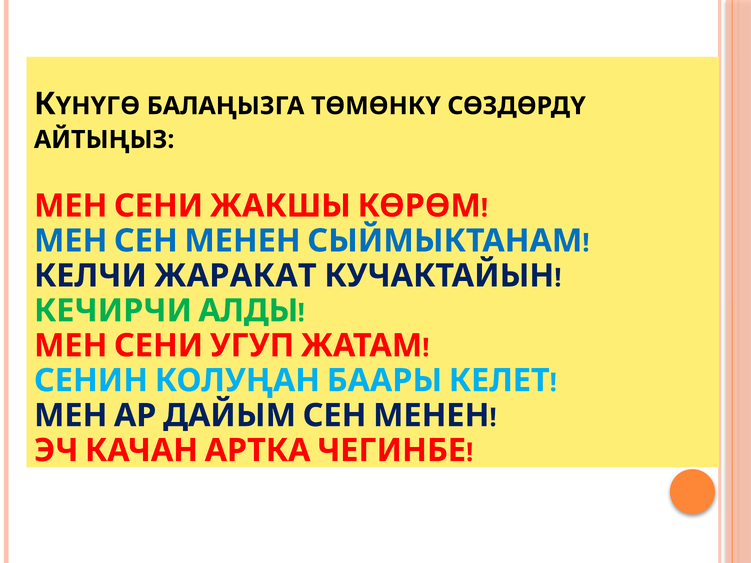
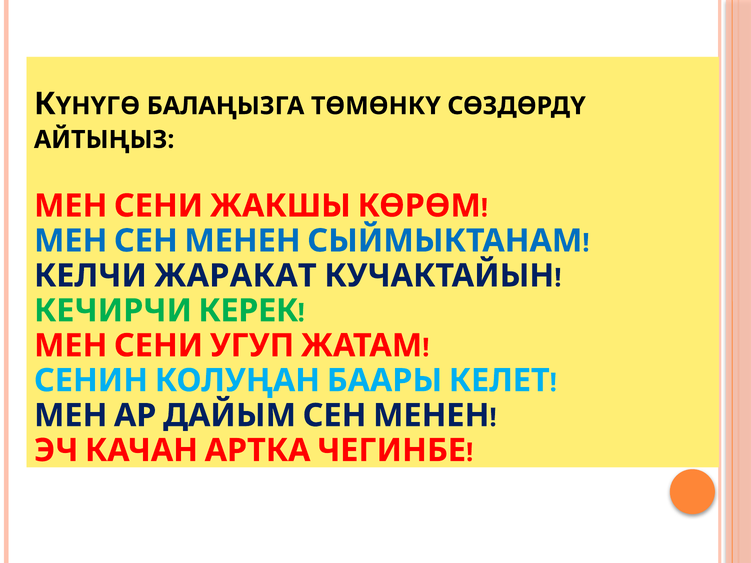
АЛДЫ: АЛДЫ -> КЕРЕК
